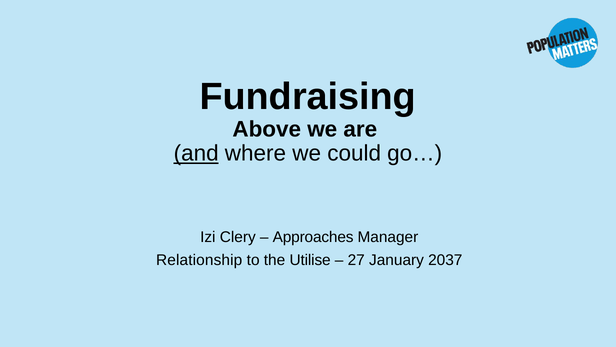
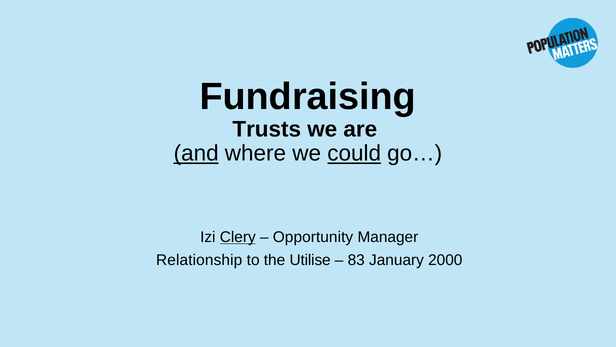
Above: Above -> Trusts
could underline: none -> present
Clery underline: none -> present
Approaches: Approaches -> Opportunity
27: 27 -> 83
2037: 2037 -> 2000
